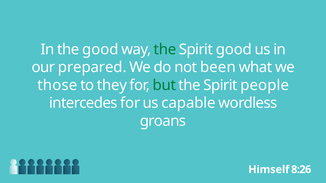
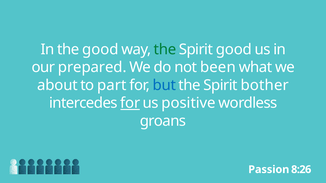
those: those -> about
they: they -> part
but colour: green -> blue
people: people -> bother
for at (130, 103) underline: none -> present
capable: capable -> positive
Himself: Himself -> Passion
